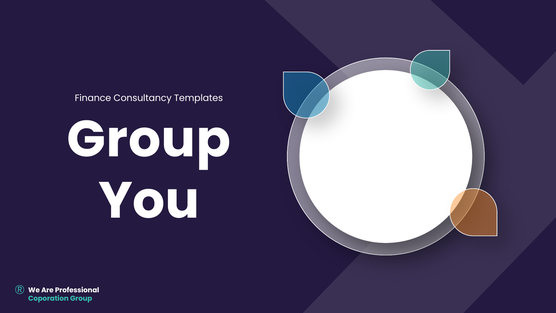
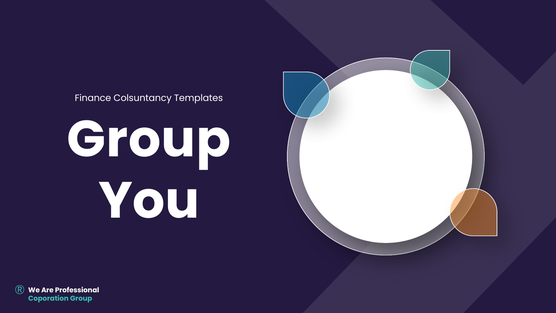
Consultancy: Consultancy -> Colsuntancy
